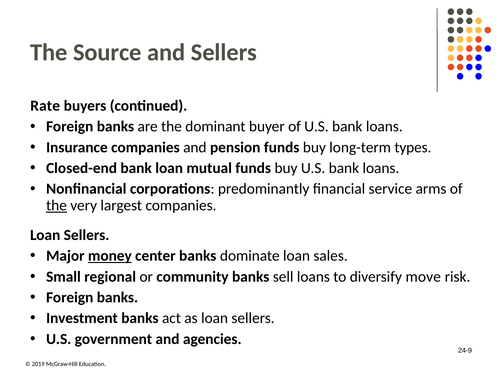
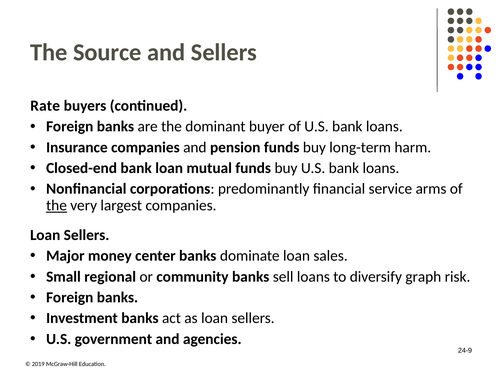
types: types -> harm
money underline: present -> none
move: move -> graph
